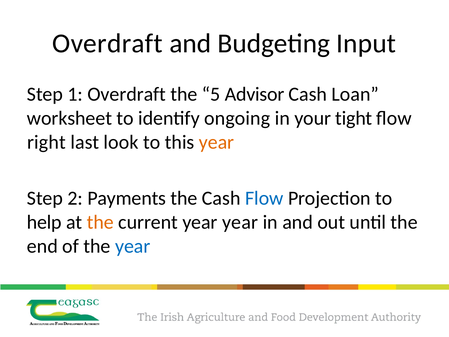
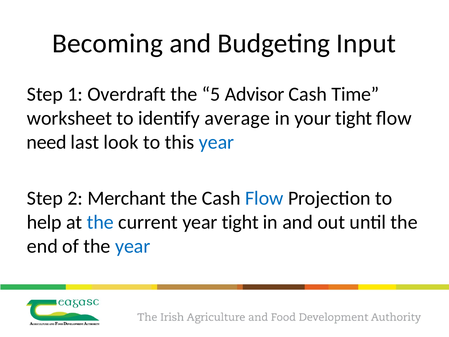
Overdraft at (108, 43): Overdraft -> Becoming
Loan: Loan -> Time
ongoing: ongoing -> average
right: right -> need
year at (217, 142) colour: orange -> blue
Payments: Payments -> Merchant
the at (100, 222) colour: orange -> blue
year year: year -> tight
